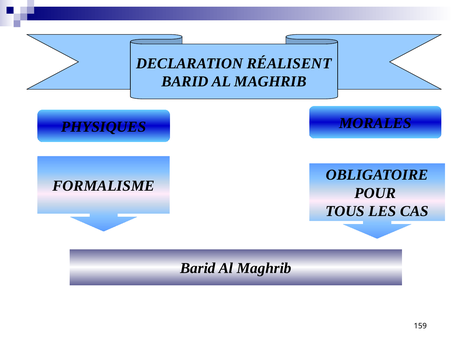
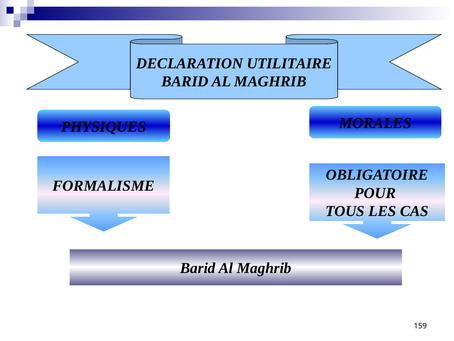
RÉALISENT: RÉALISENT -> UTILITAIRE
